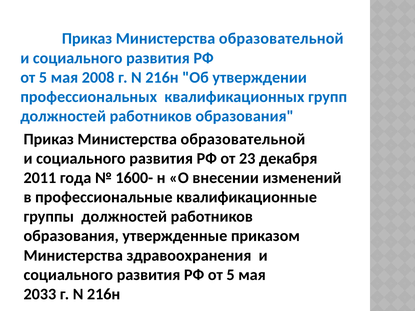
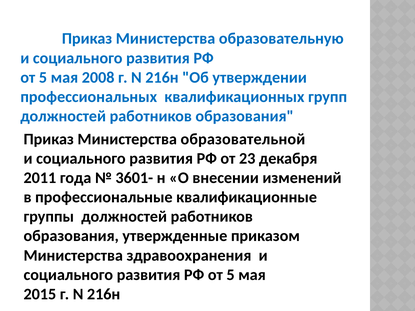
образовательной at (281, 38): образовательной -> образовательную
1600-: 1600- -> 3601-
2033: 2033 -> 2015
